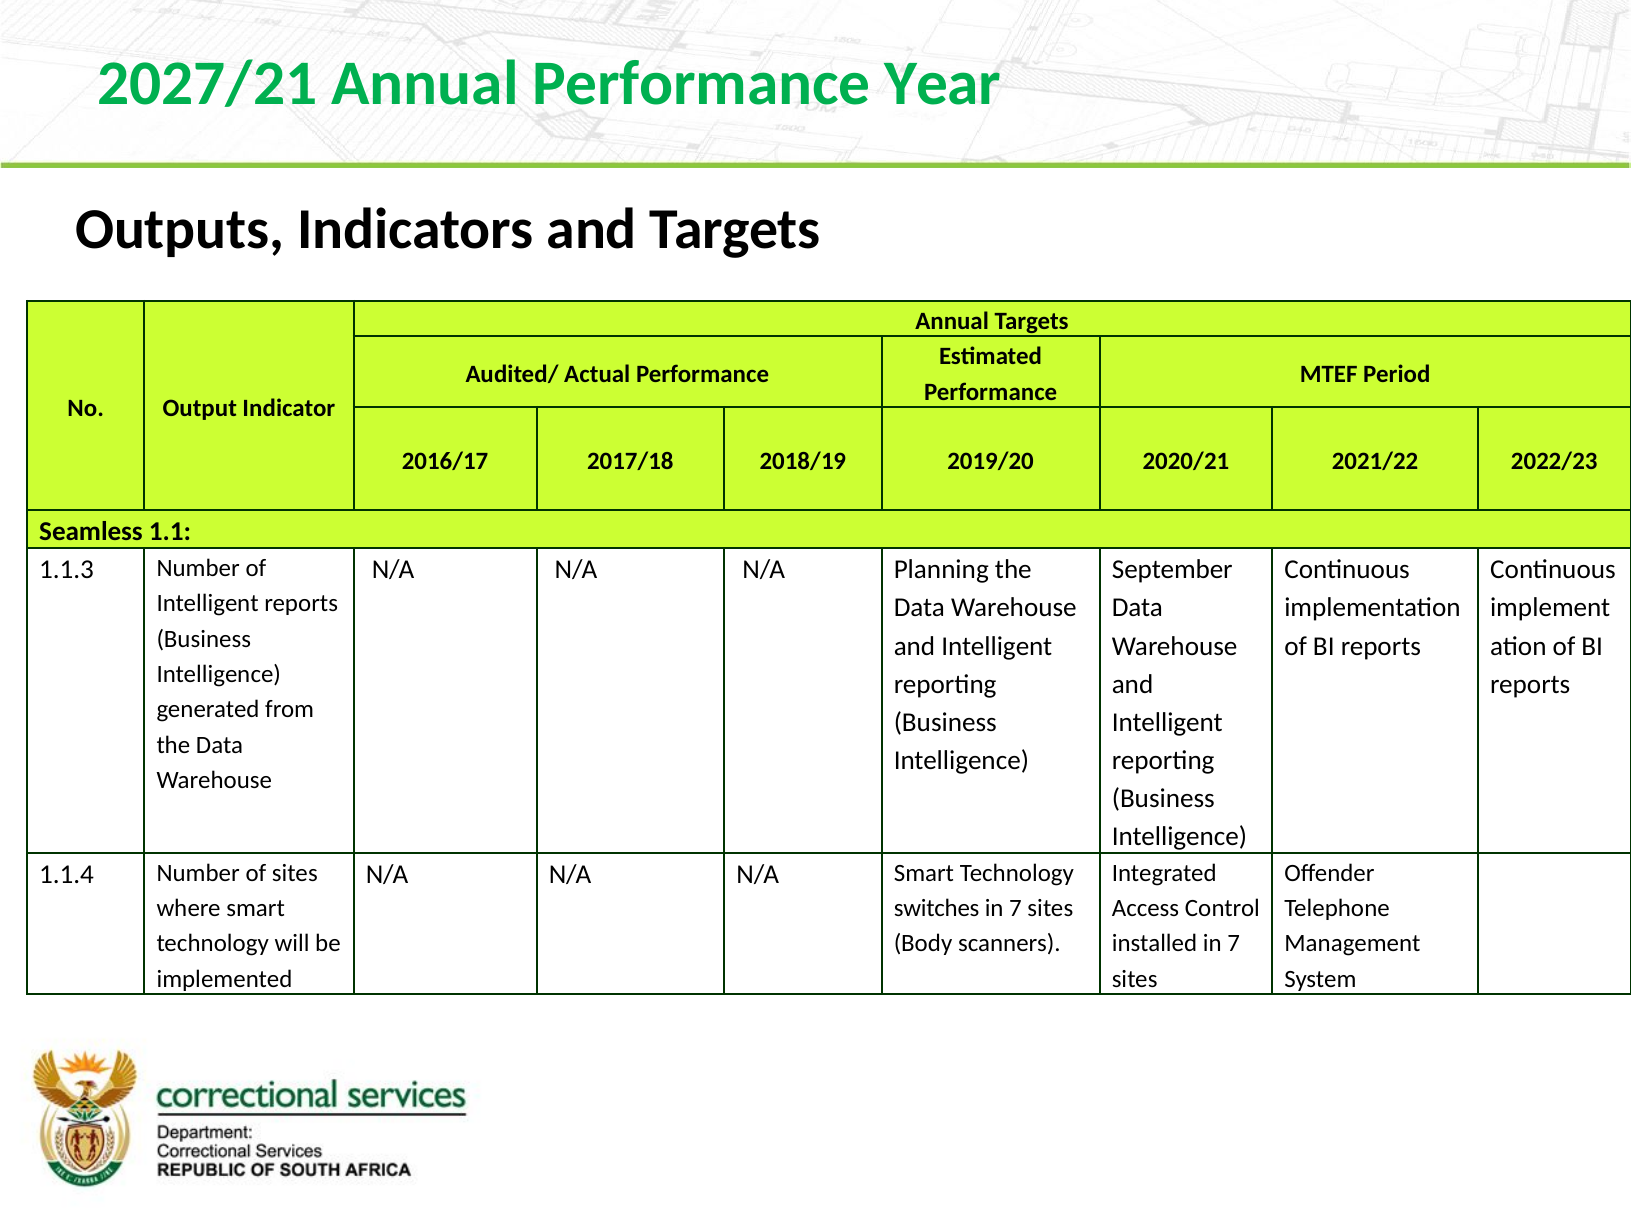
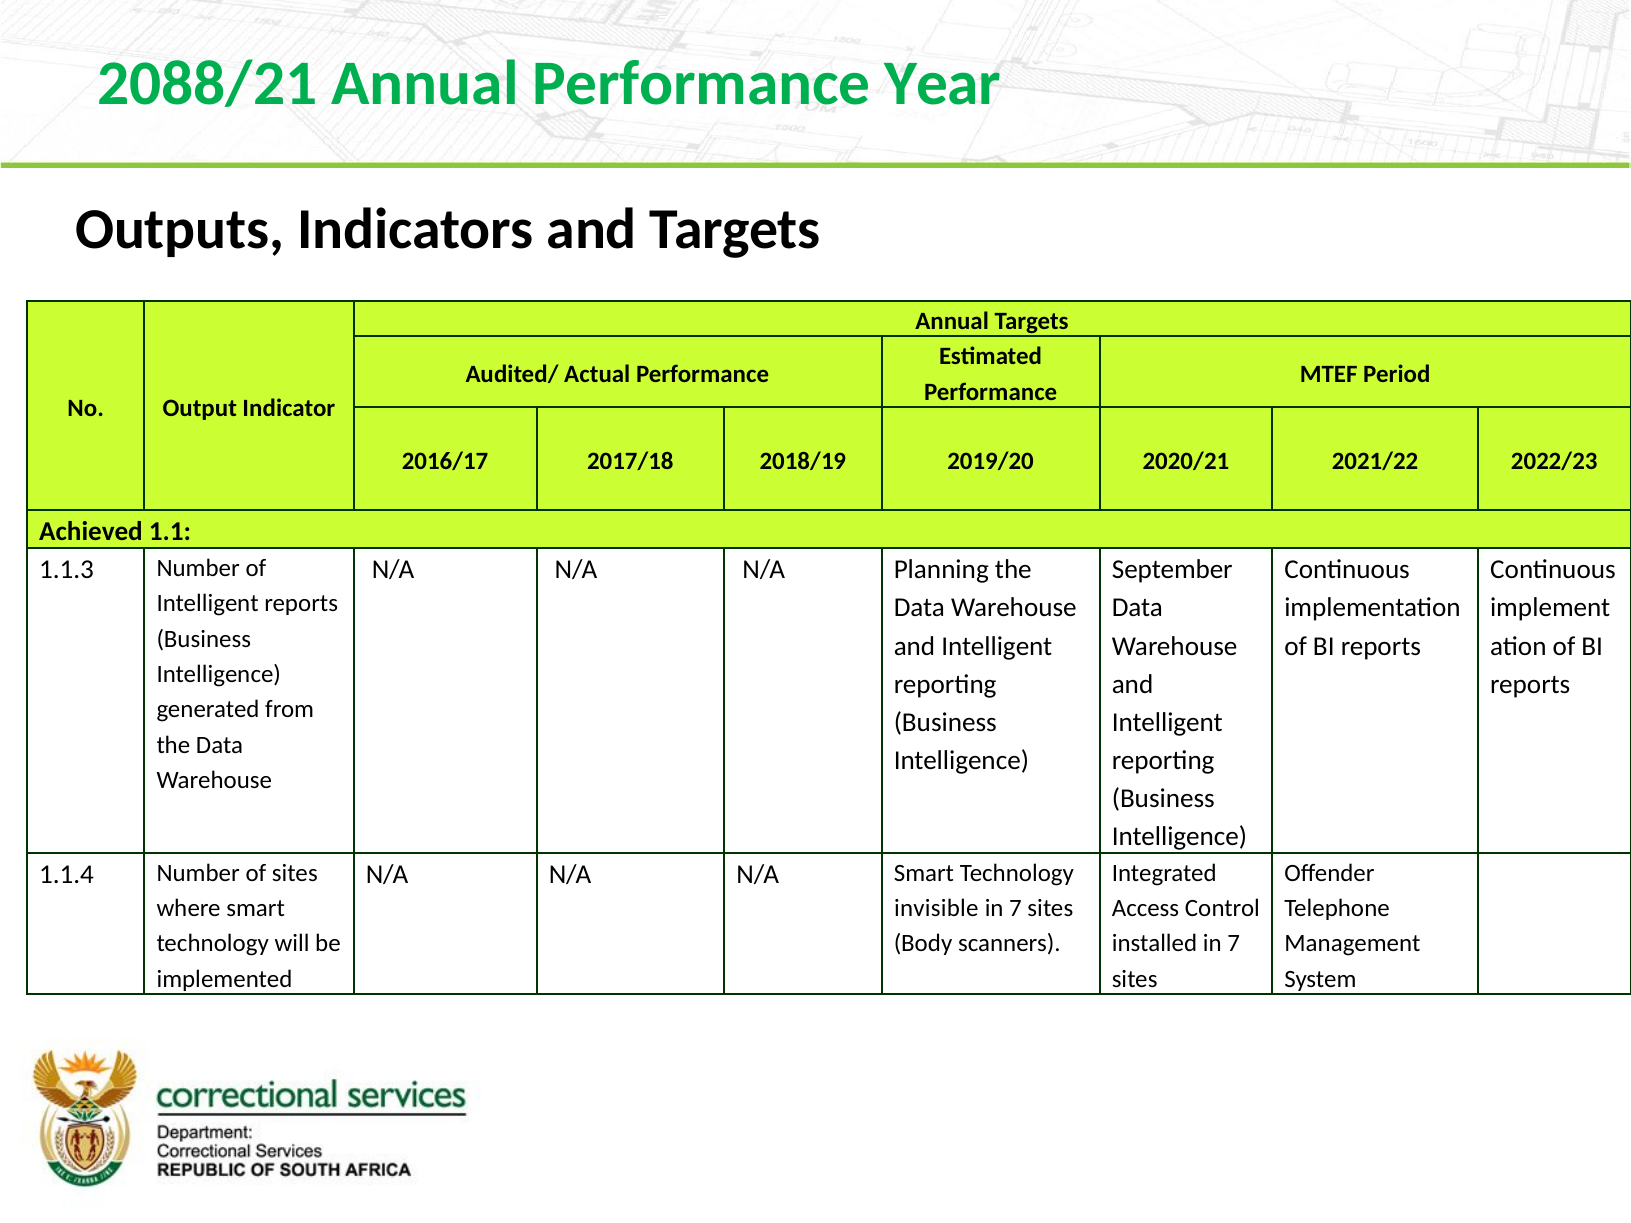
2027/21: 2027/21 -> 2088/21
Seamless: Seamless -> Achieved
switches: switches -> invisible
